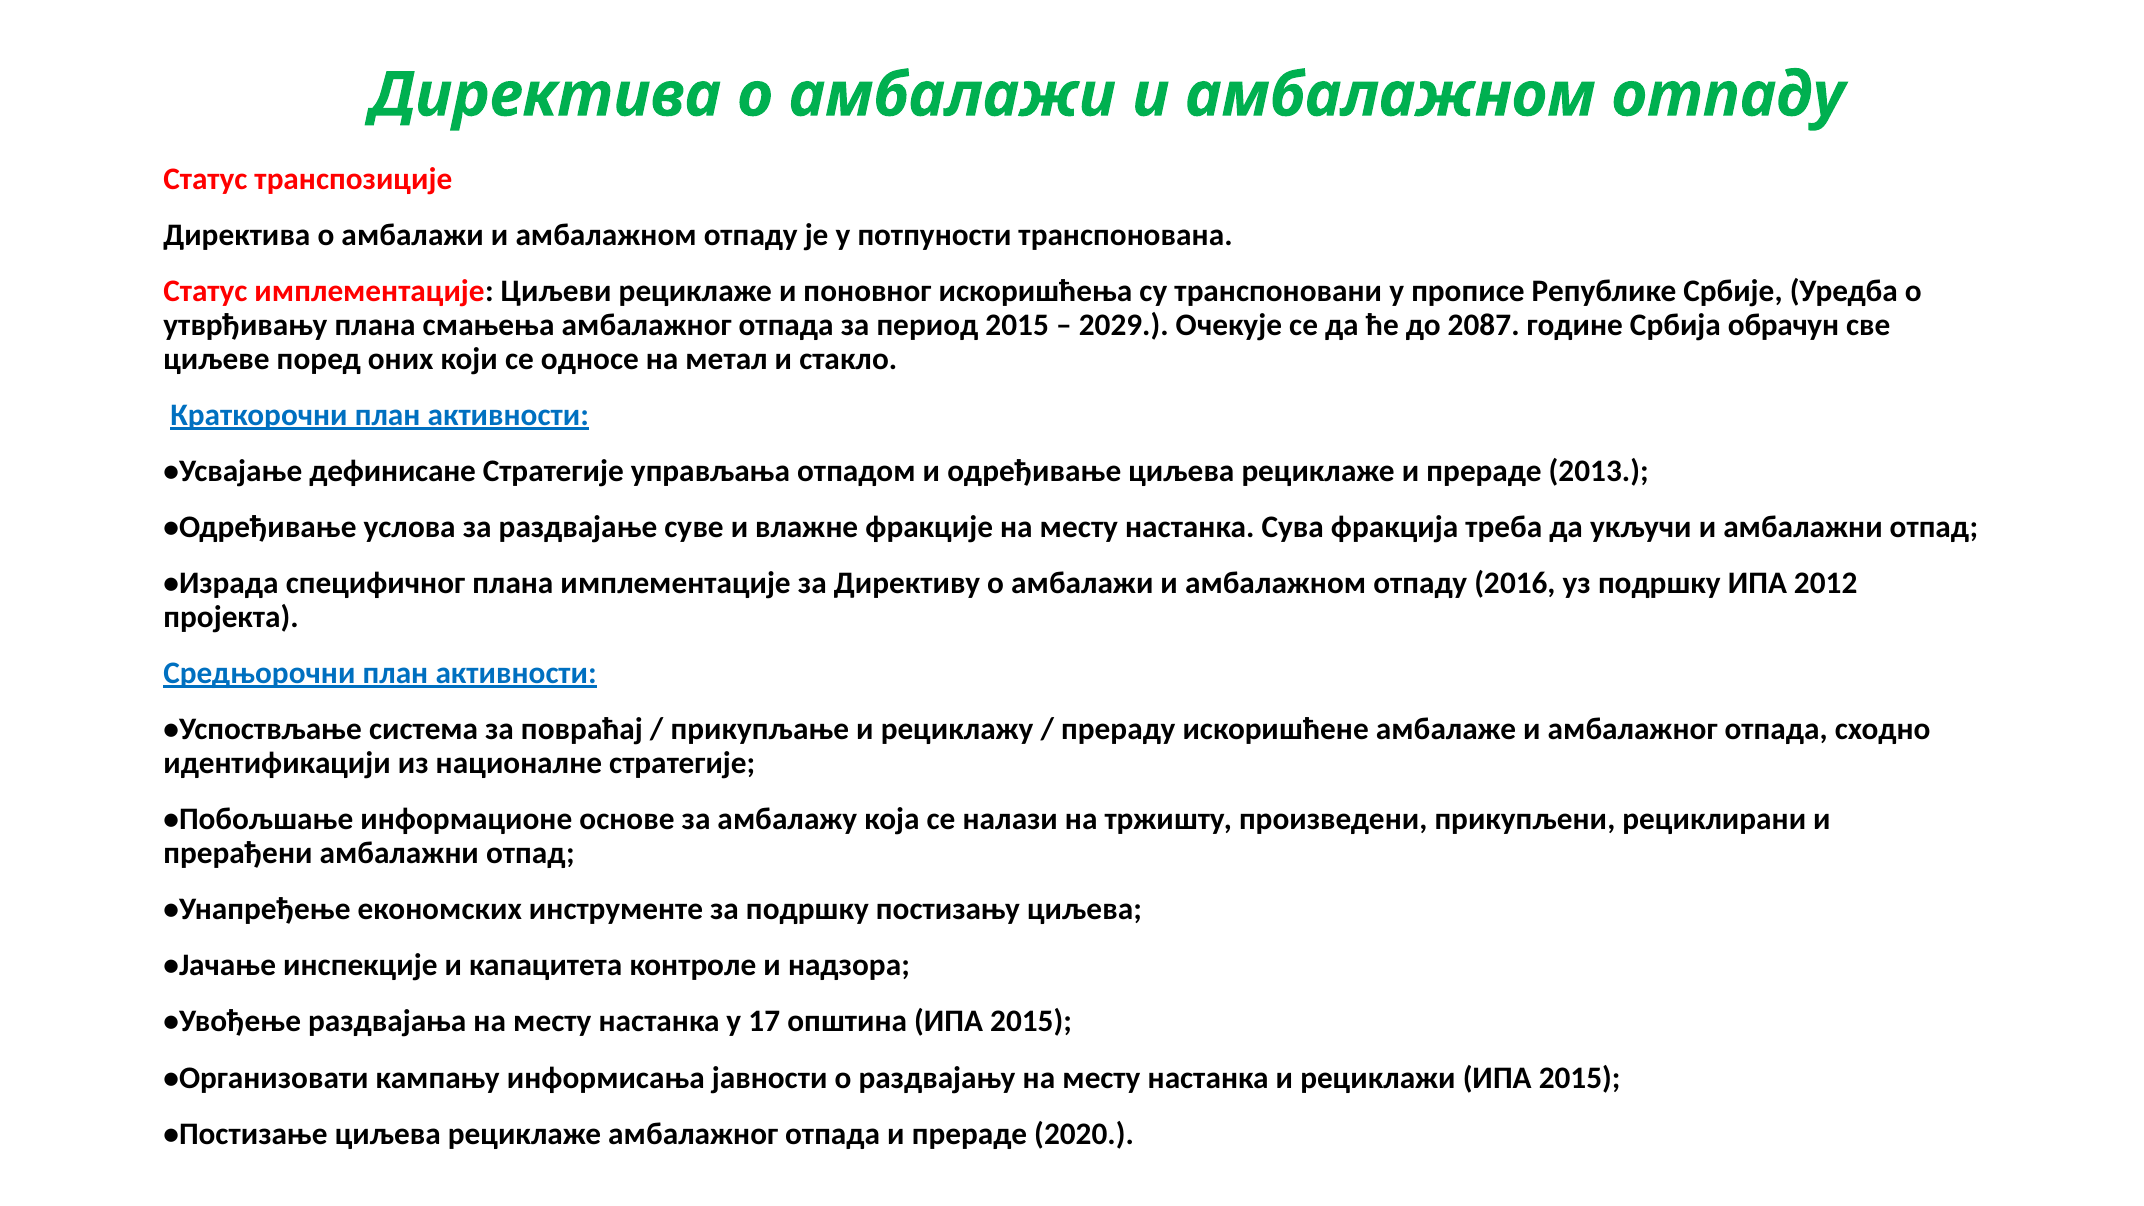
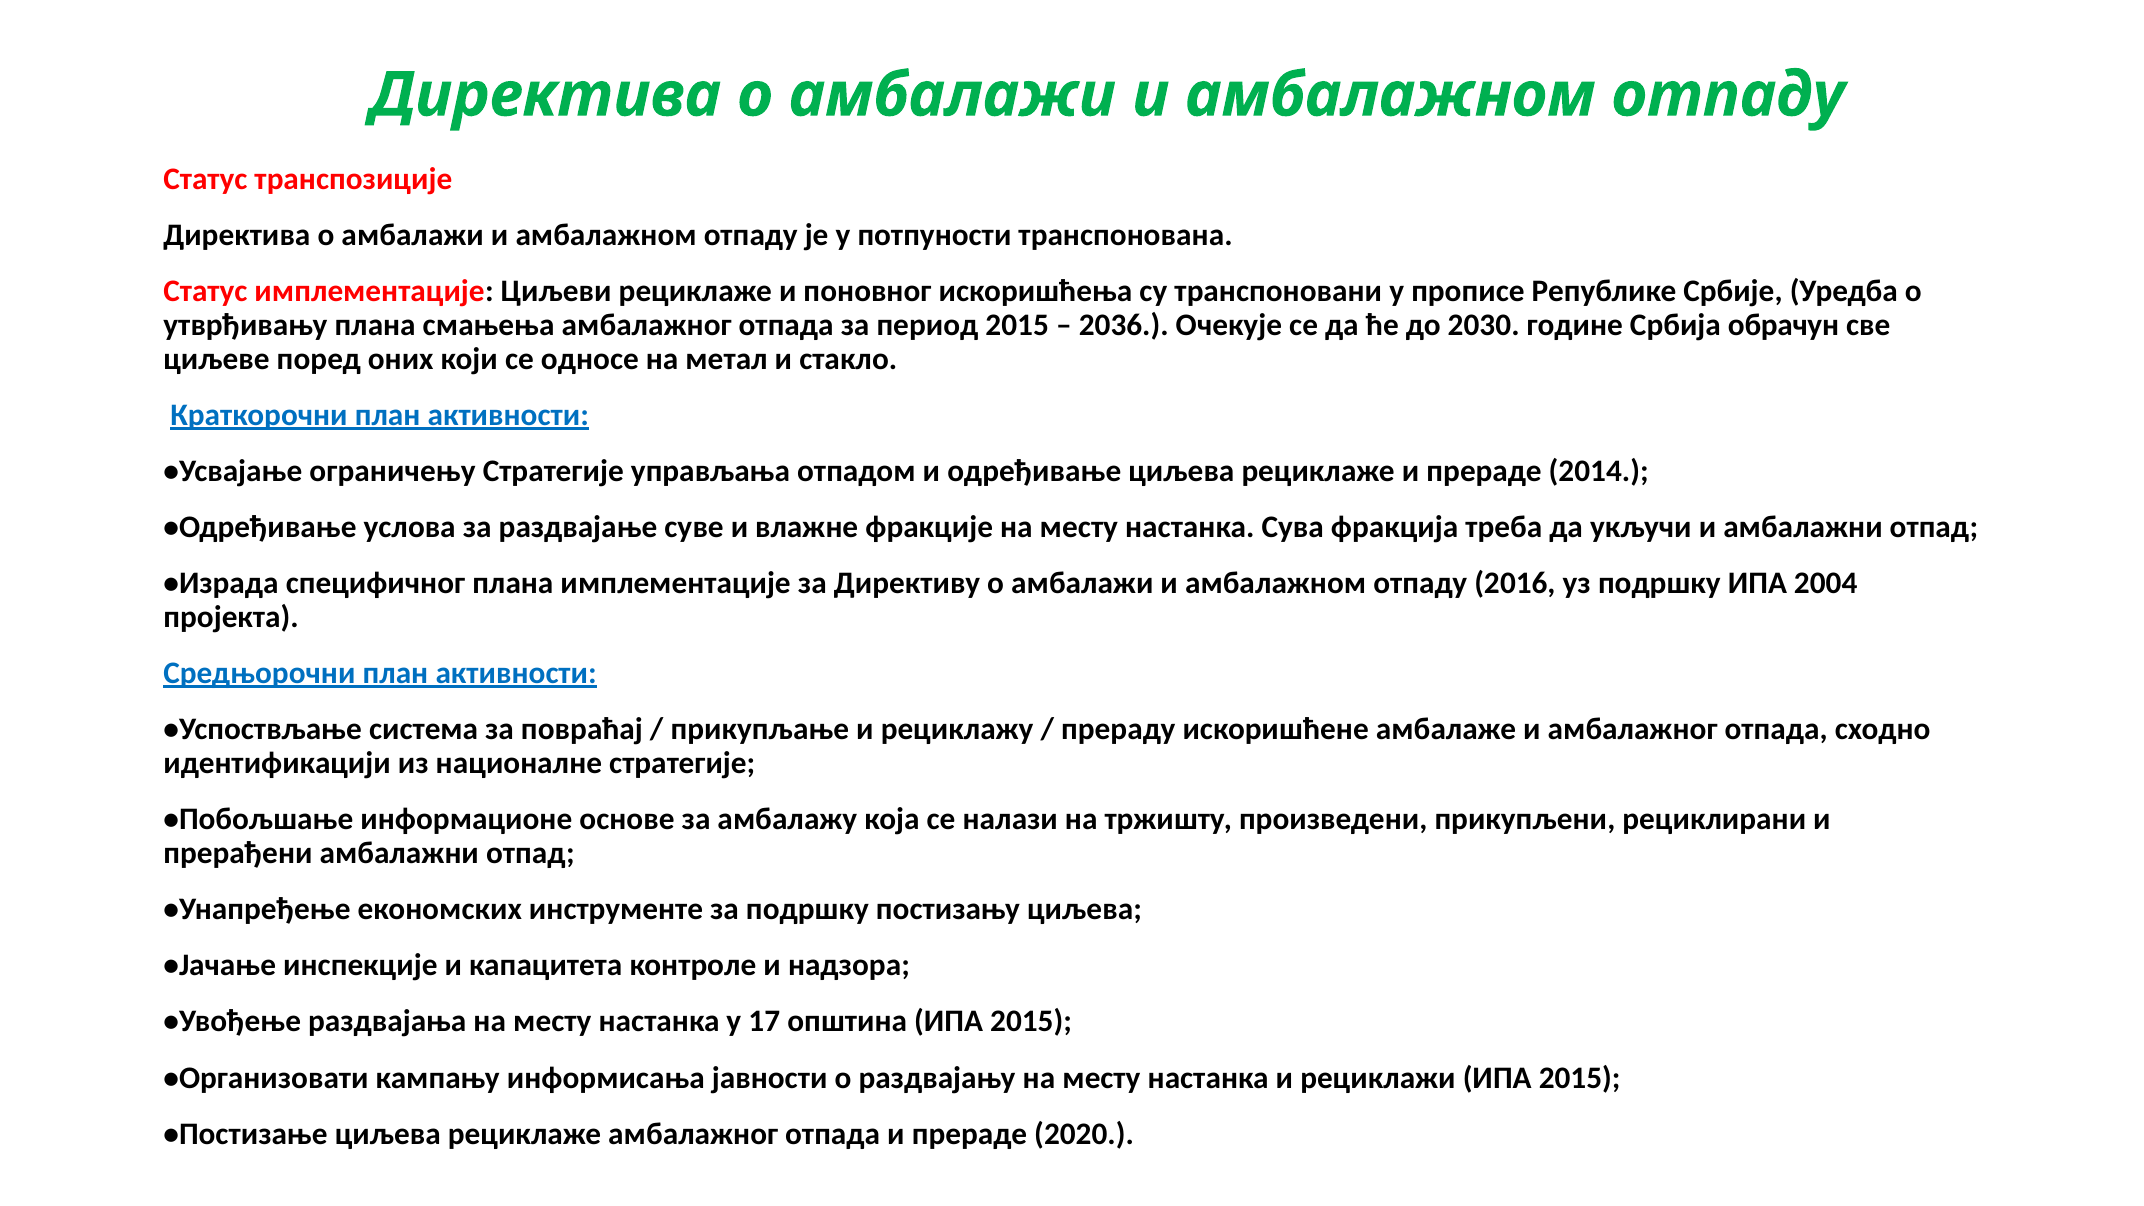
2029: 2029 -> 2036
2087: 2087 -> 2030
дефинисане: дефинисане -> ограничењу
2013: 2013 -> 2014
2012: 2012 -> 2004
